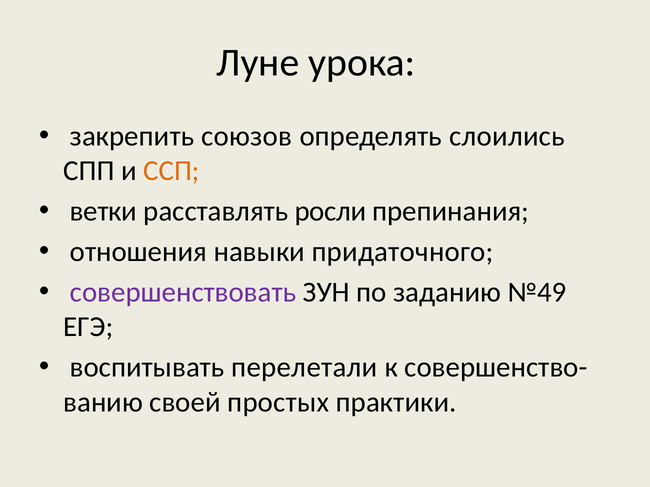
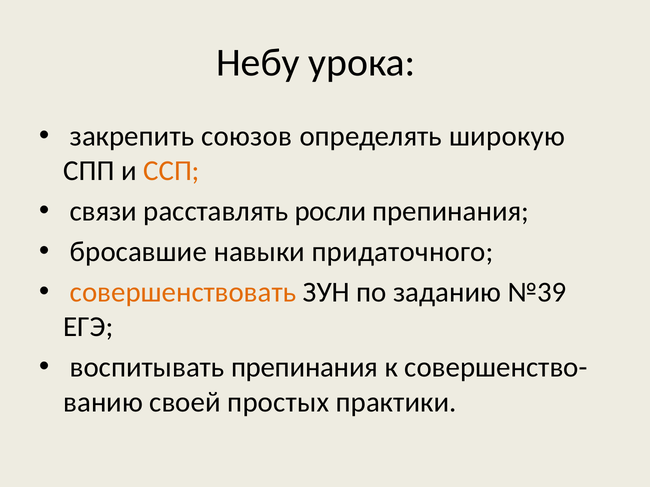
Луне: Луне -> Небу
слоились: слоились -> широкую
ветки: ветки -> связи
отношения: отношения -> бросавшие
совершенствовать colour: purple -> orange
№49: №49 -> №39
воспитывать перелетали: перелетали -> препинания
